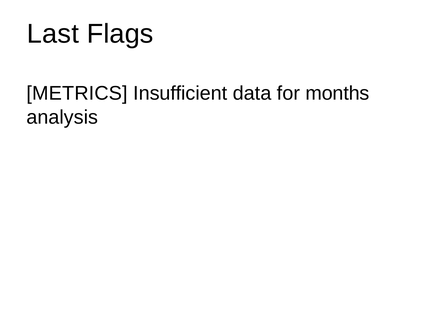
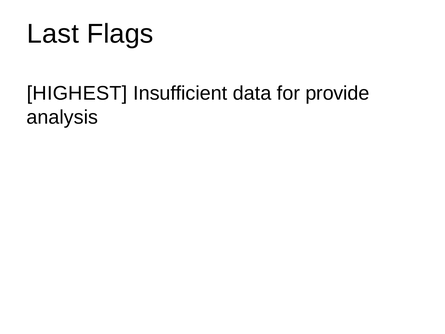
METRICS: METRICS -> HIGHEST
months: months -> provide
